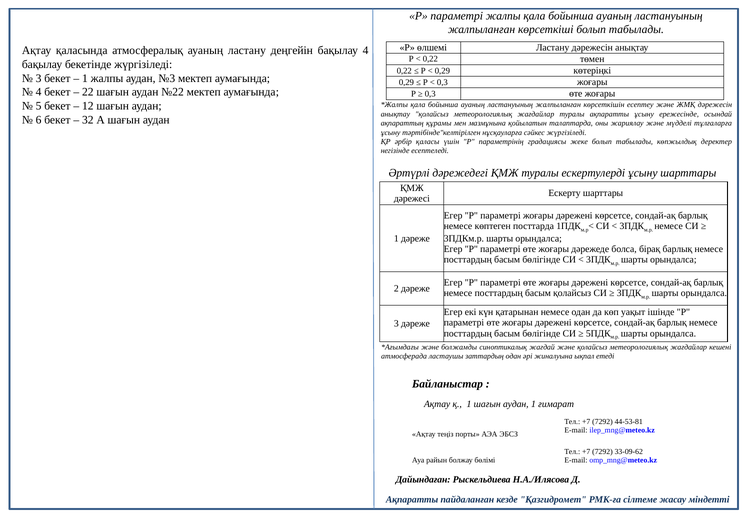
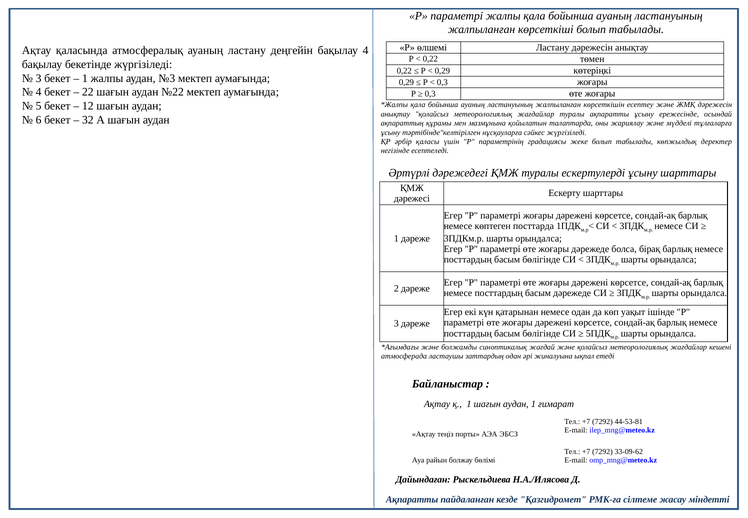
басым қолайсыз: қолайсыз -> дәрежеде
